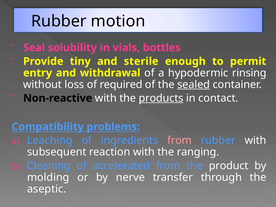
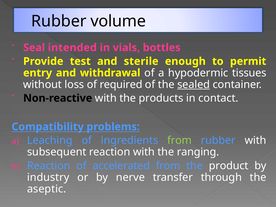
motion: motion -> volume
solubility: solubility -> intended
tiny: tiny -> test
rinsing: rinsing -> tissues
products underline: present -> none
from at (180, 140) colour: pink -> light green
Cleaning at (49, 166): Cleaning -> Reaction
molding: molding -> industry
